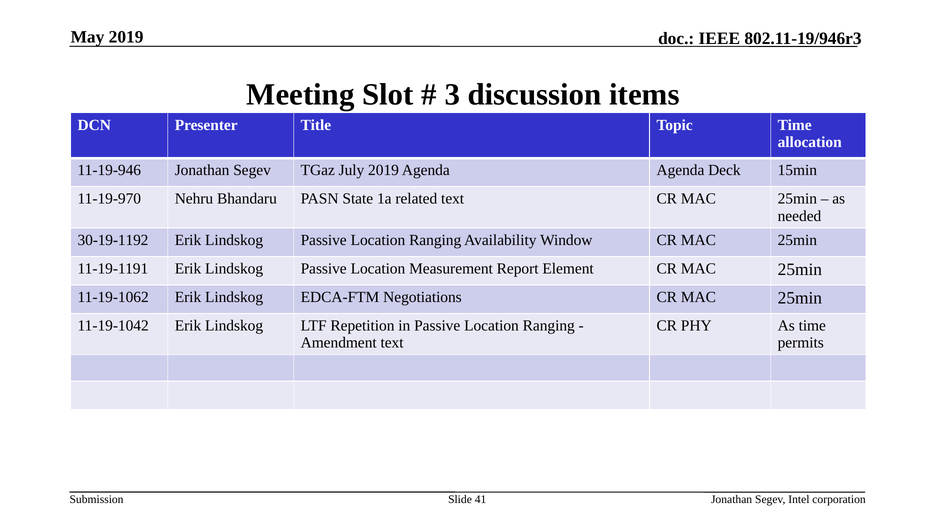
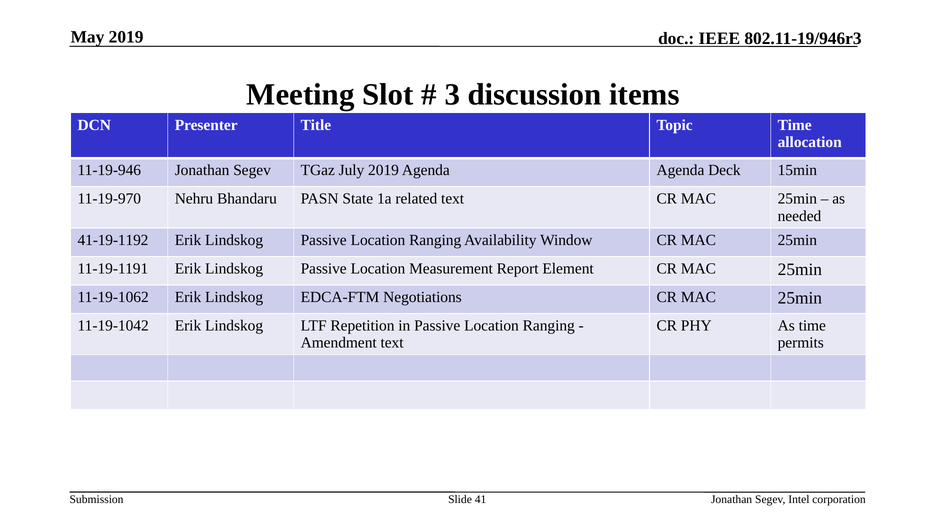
30-19-1192: 30-19-1192 -> 41-19-1192
